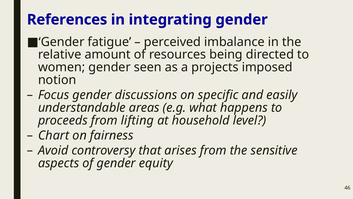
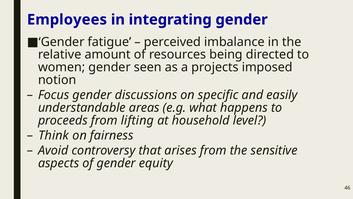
References: References -> Employees
Chart: Chart -> Think
